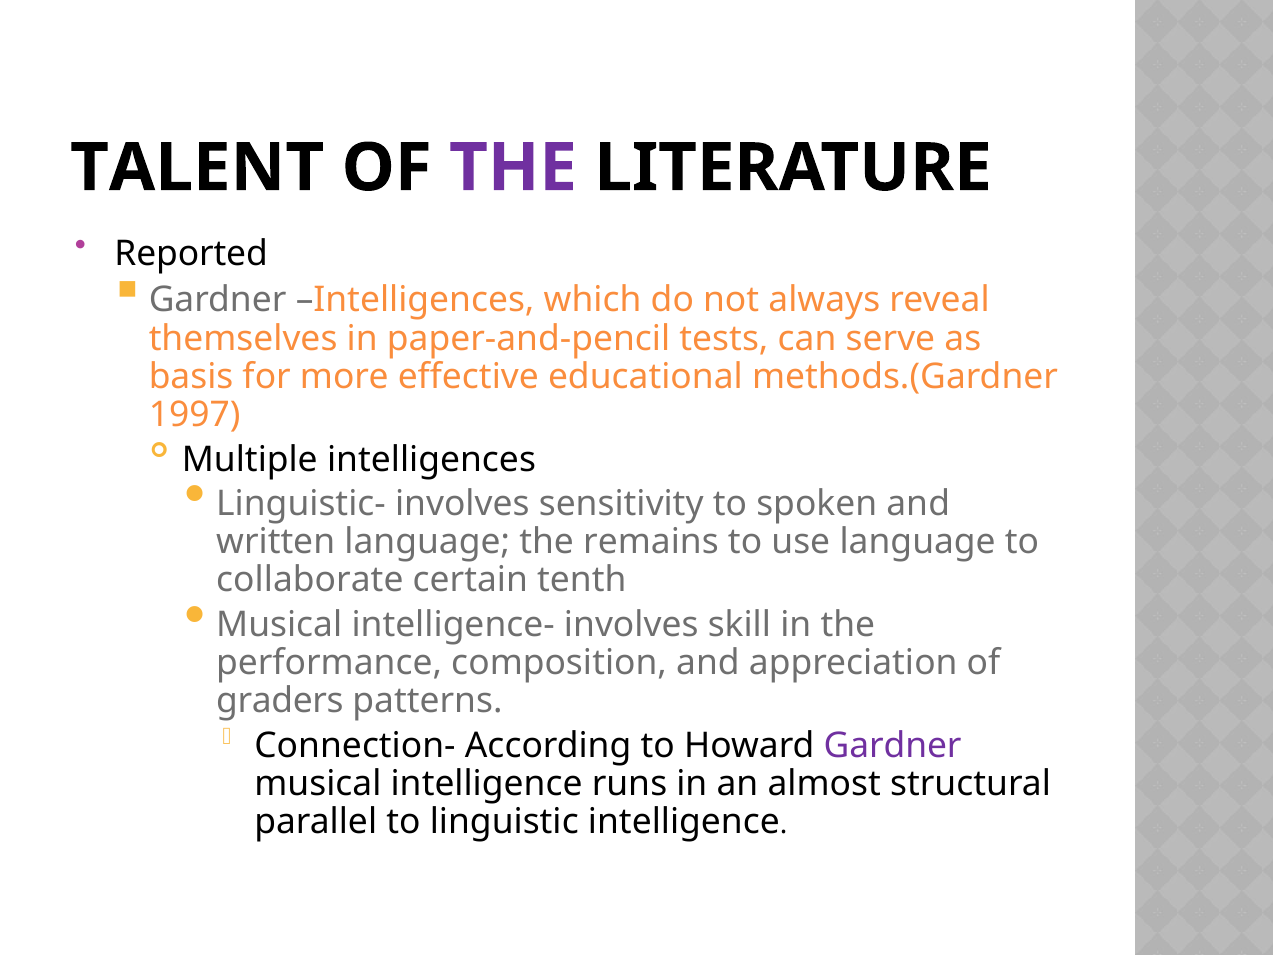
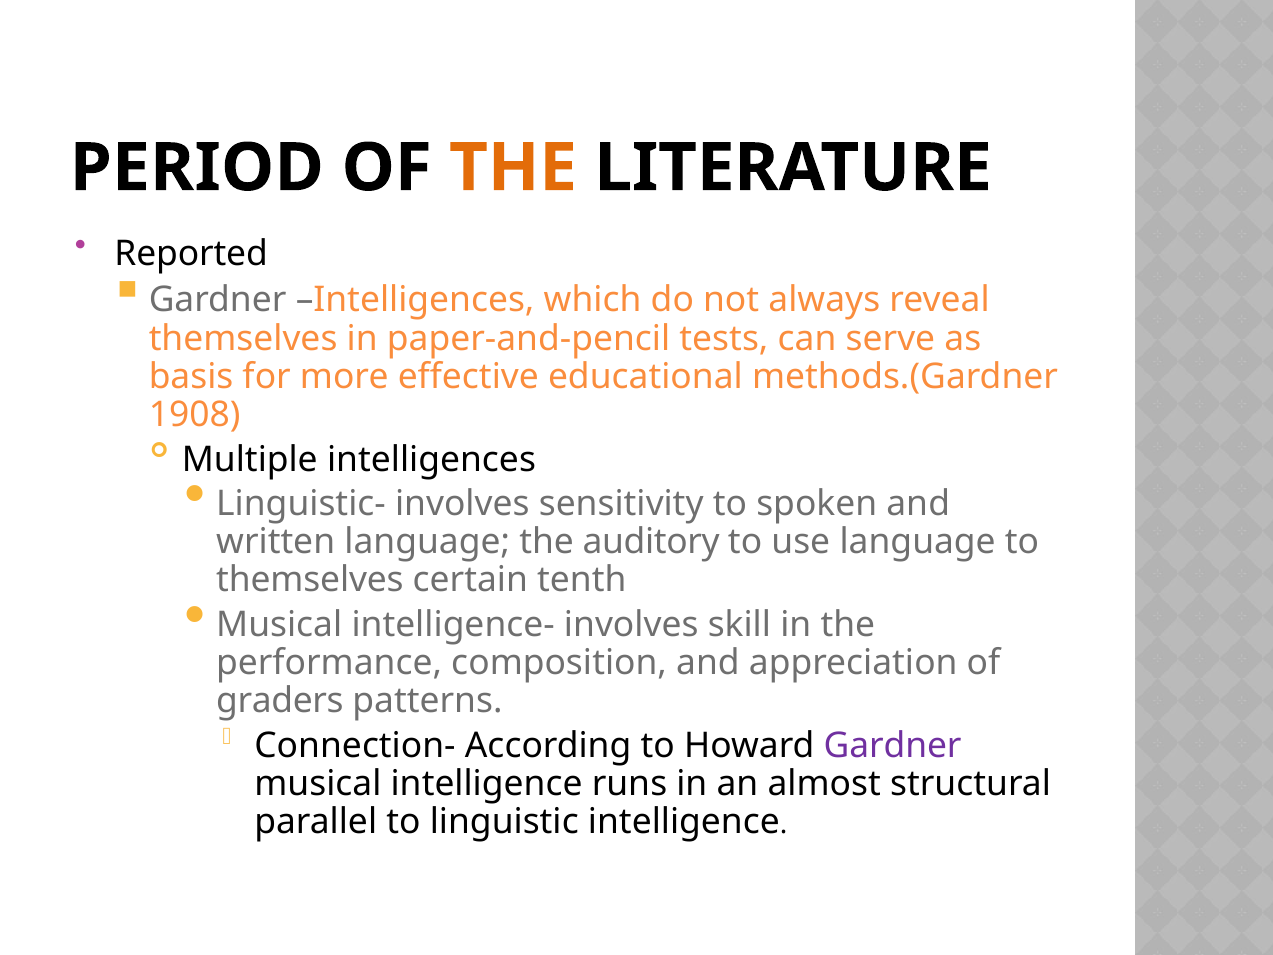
TALENT: TALENT -> PERIOD
THE at (513, 168) colour: purple -> orange
1997: 1997 -> 1908
remains: remains -> auditory
collaborate at (310, 580): collaborate -> themselves
